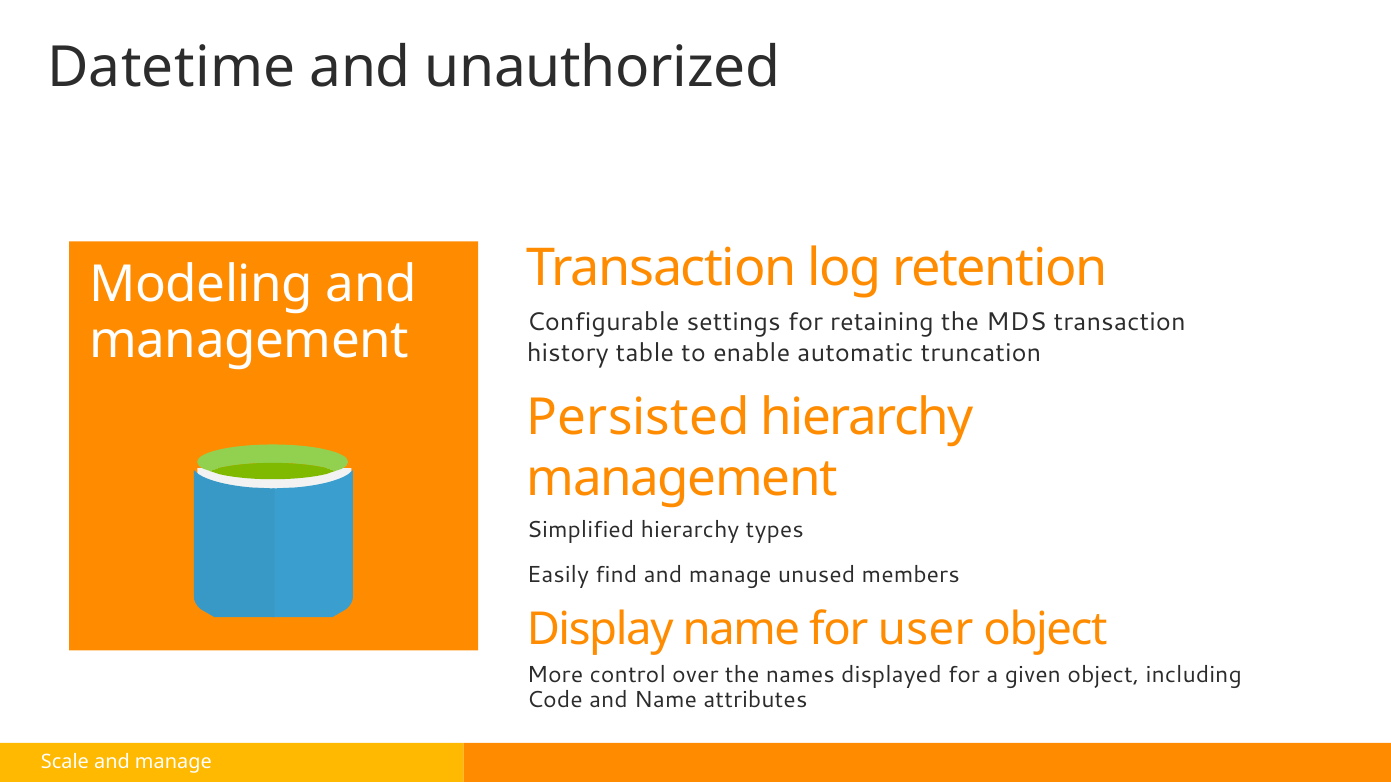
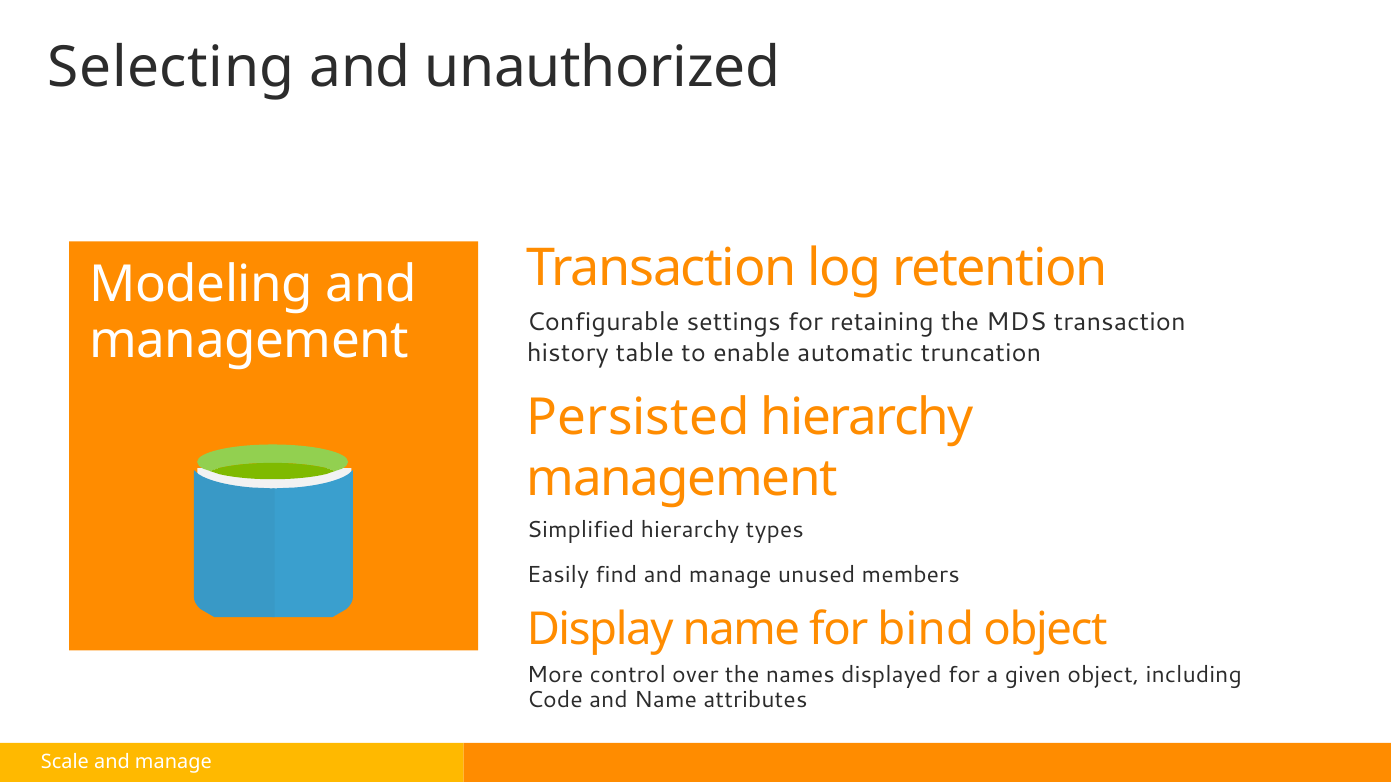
Datetime: Datetime -> Selecting
user: user -> bind
